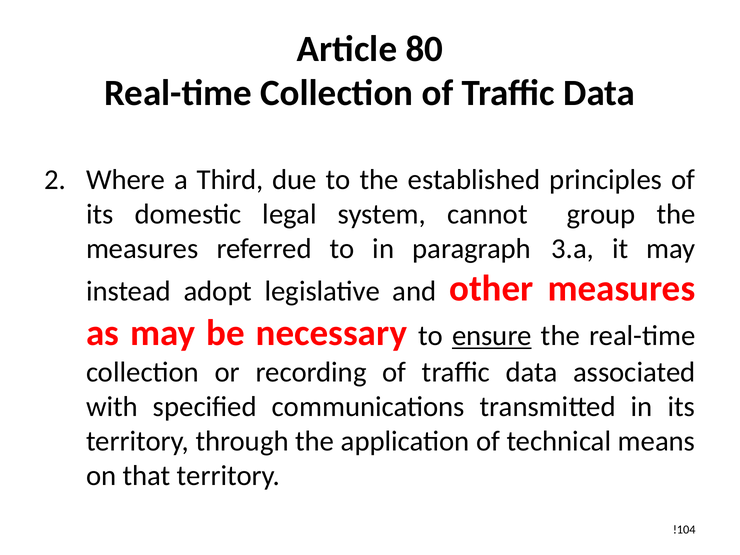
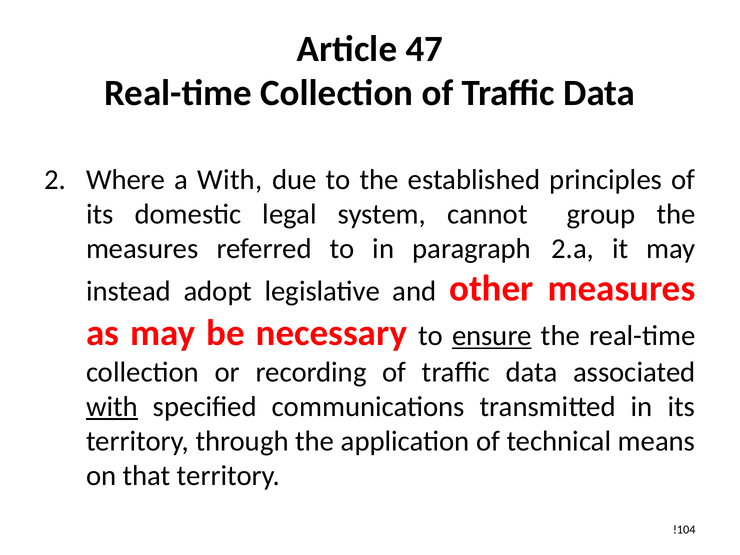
80: 80 -> 47
a Third: Third -> With
3.a: 3.a -> 2.a
with at (112, 407) underline: none -> present
